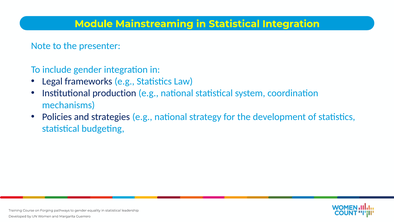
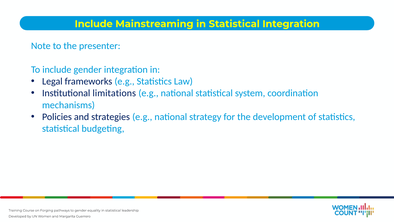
Module at (94, 24): Module -> Include
production: production -> limitations
